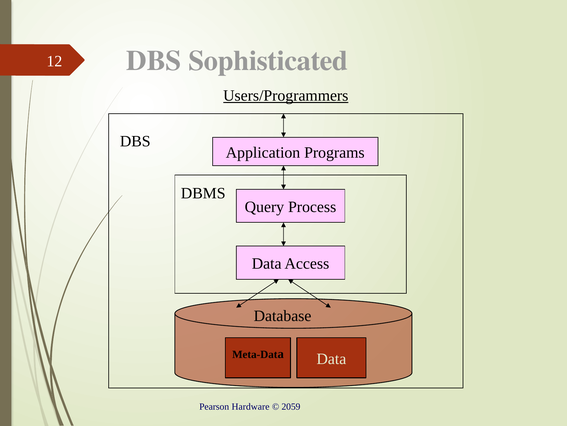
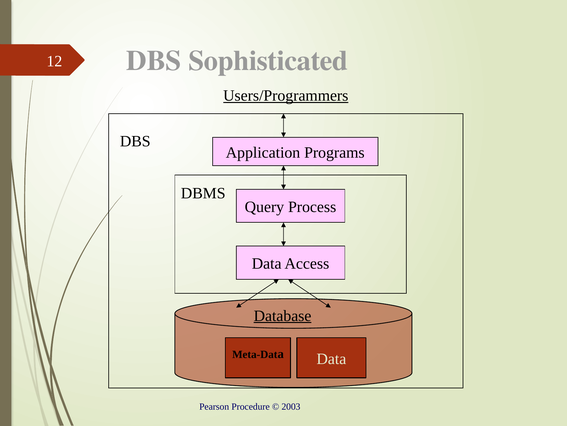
Database underline: none -> present
Hardware: Hardware -> Procedure
2059: 2059 -> 2003
